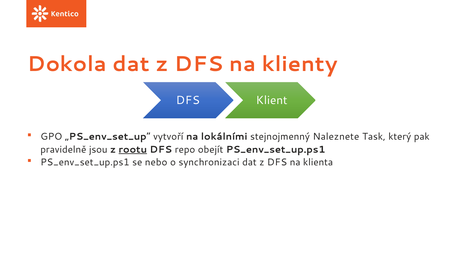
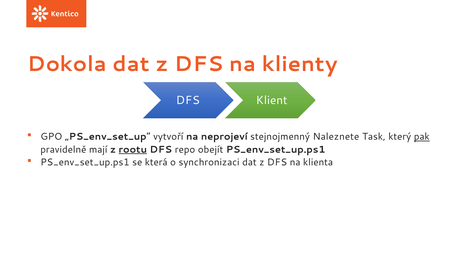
lokálními: lokálními -> neprojeví
pak underline: none -> present
jsou: jsou -> mají
nebo: nebo -> která
